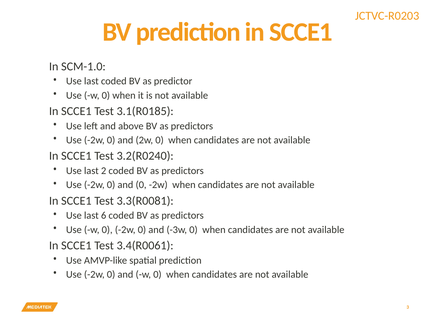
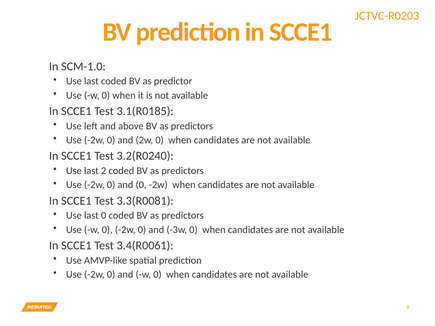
last 6: 6 -> 0
